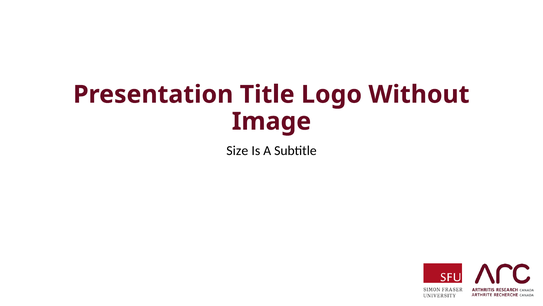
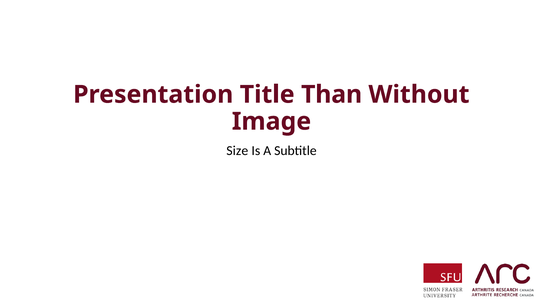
Logo: Logo -> Than
